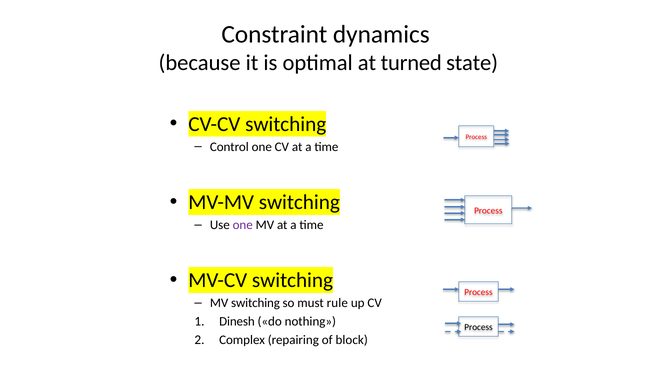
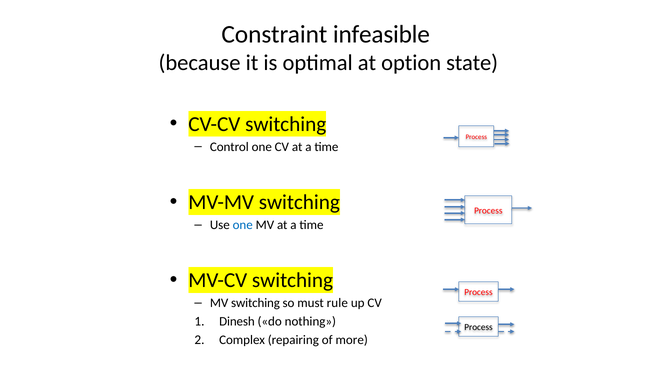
dynamics: dynamics -> infeasible
turned: turned -> option
one at (243, 225) colour: purple -> blue
block: block -> more
